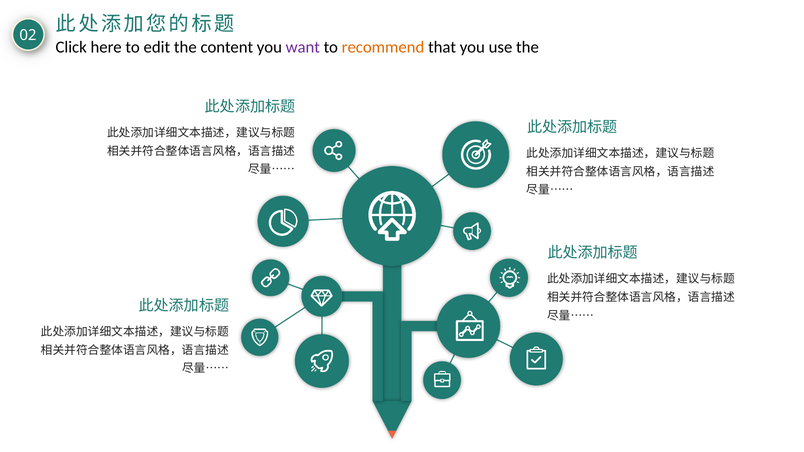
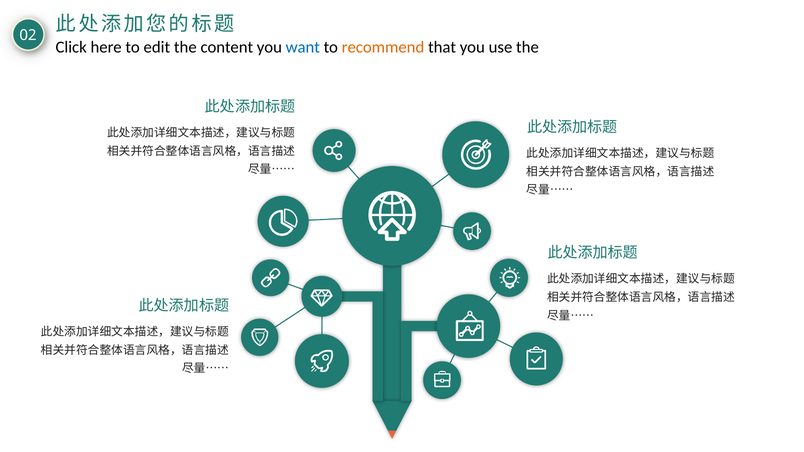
want colour: purple -> blue
